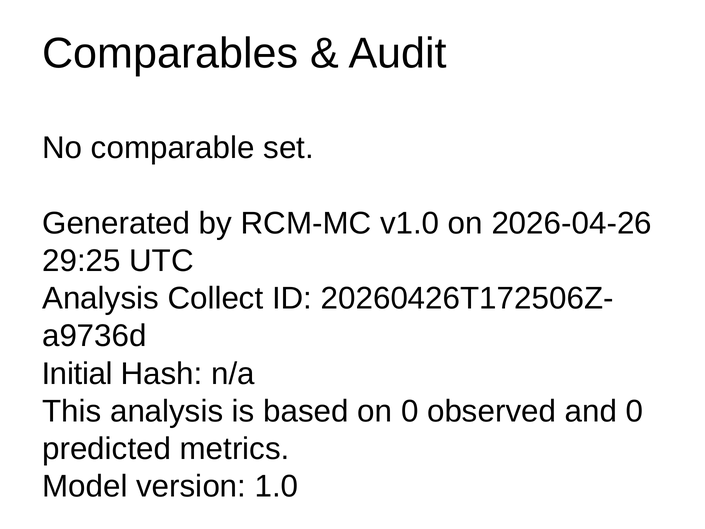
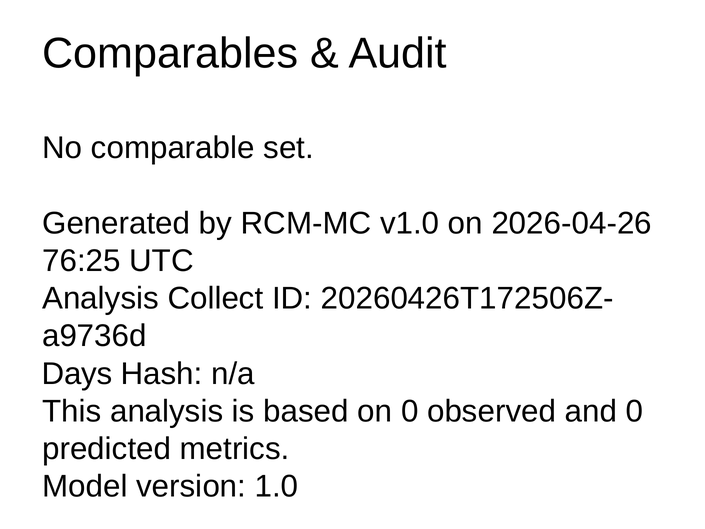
29:25: 29:25 -> 76:25
Initial: Initial -> Days
